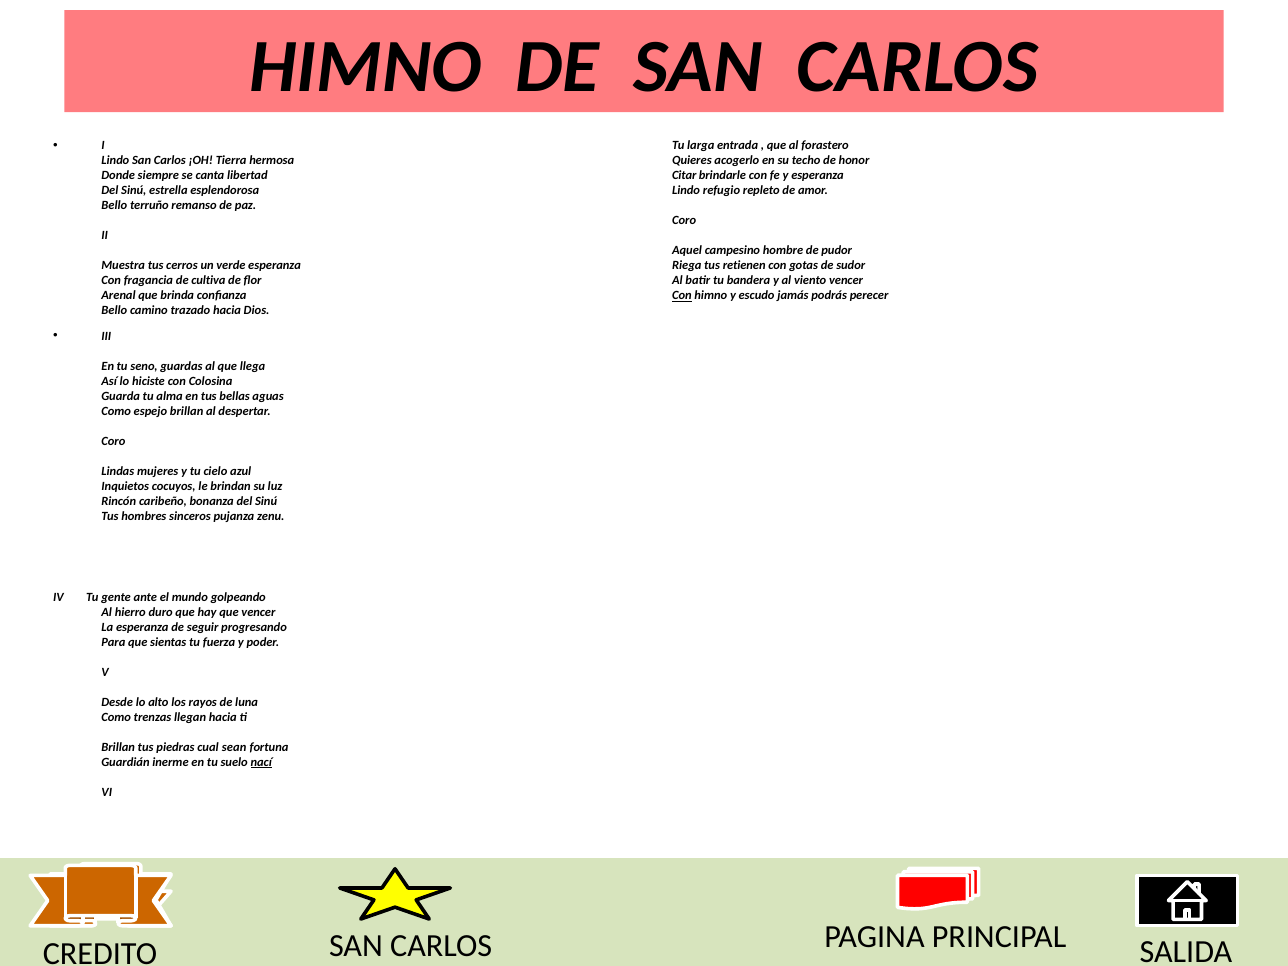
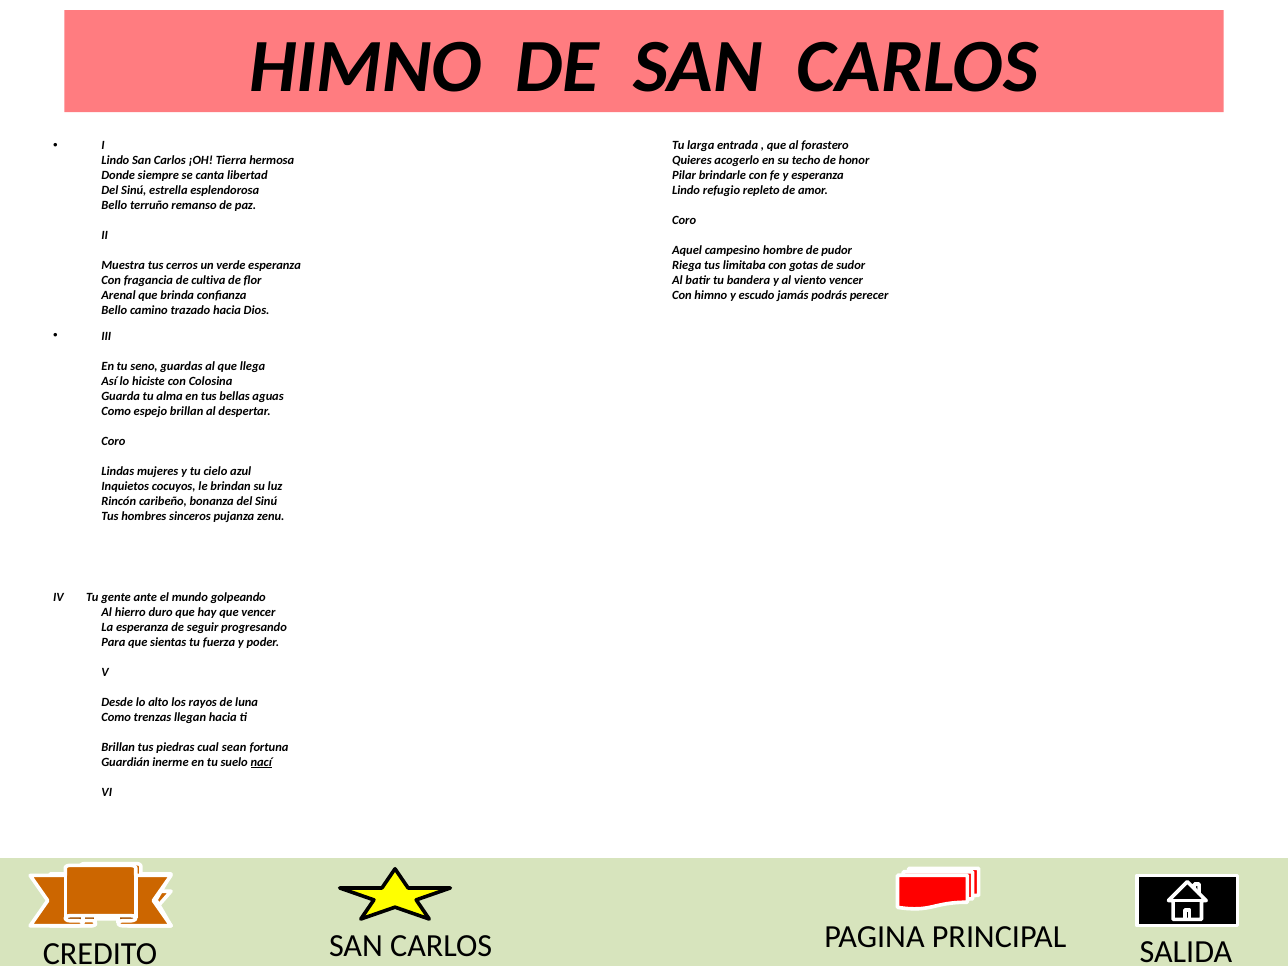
Citar: Citar -> Pilar
retienen: retienen -> limitaba
Con at (682, 296) underline: present -> none
